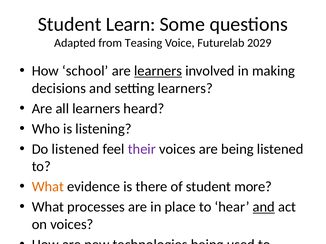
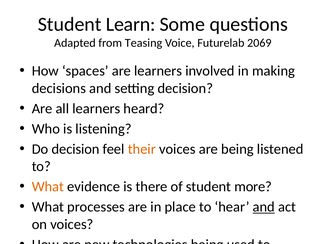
2029: 2029 -> 2069
school: school -> spaces
learners at (158, 71) underline: present -> none
setting learners: learners -> decision
Do listened: listened -> decision
their colour: purple -> orange
